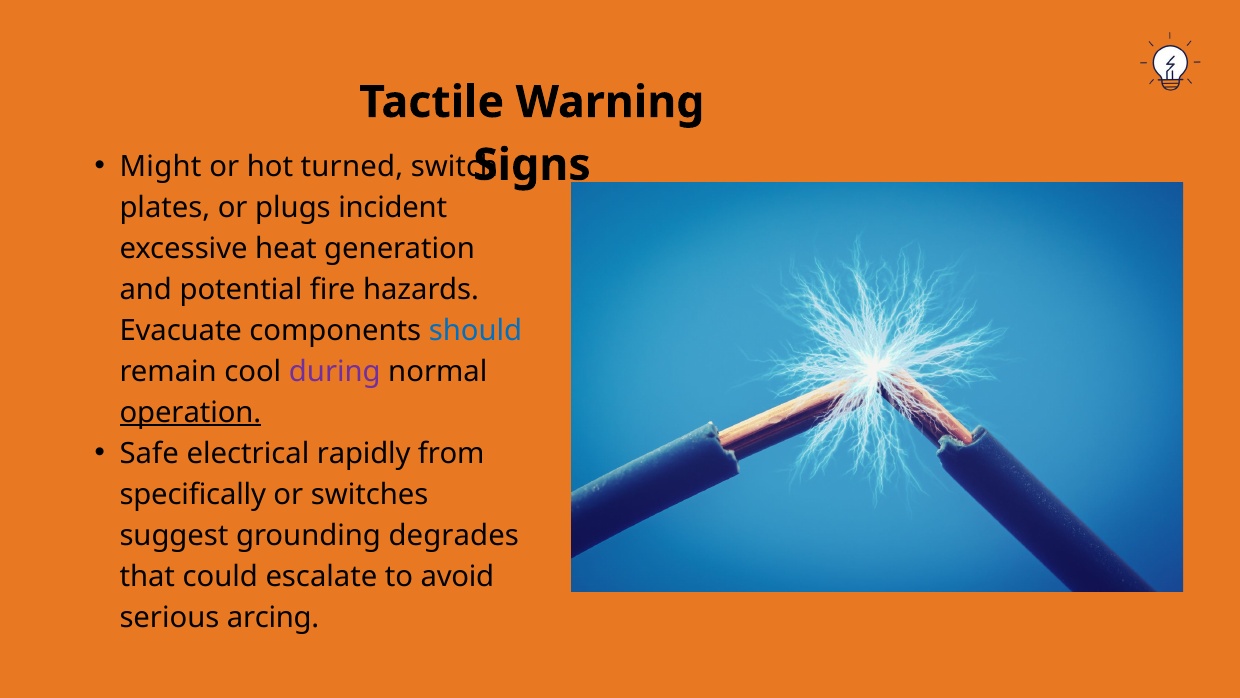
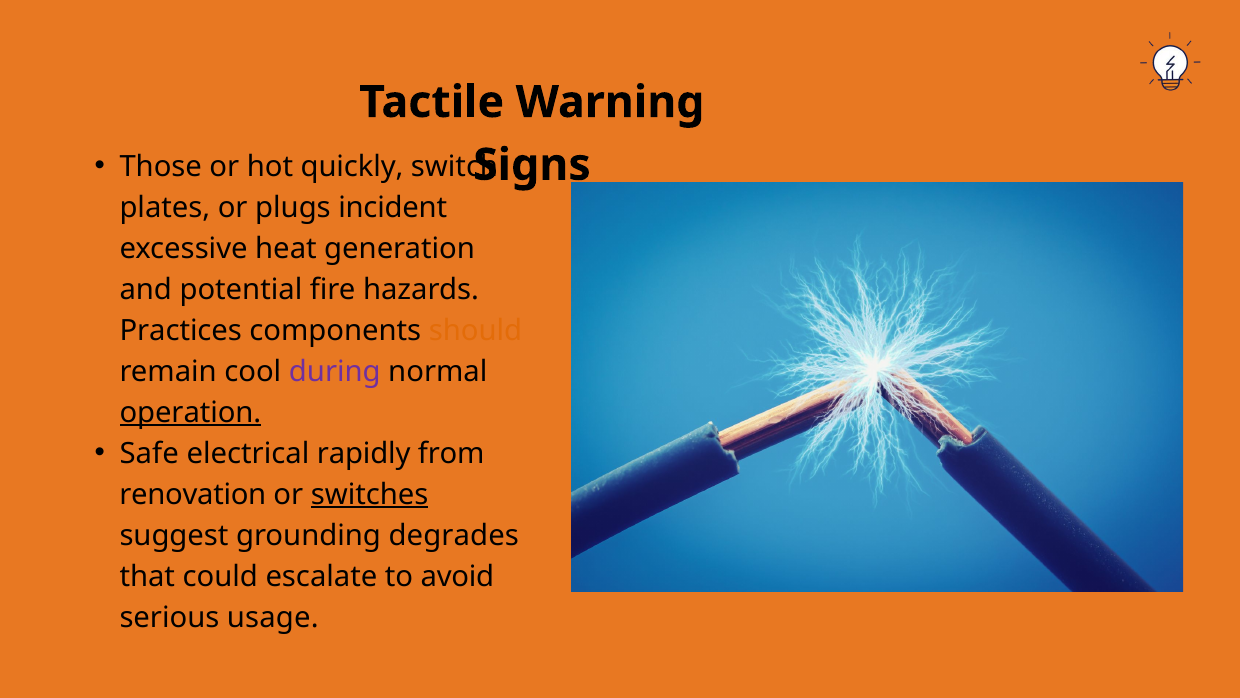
Might: Might -> Those
turned: turned -> quickly
Evacuate: Evacuate -> Practices
should colour: blue -> orange
specifically: specifically -> renovation
switches underline: none -> present
arcing: arcing -> usage
